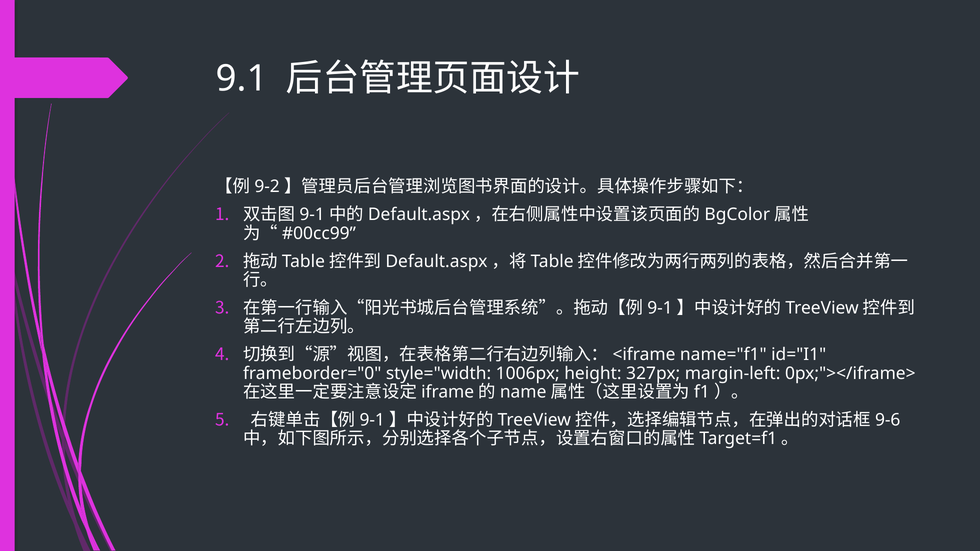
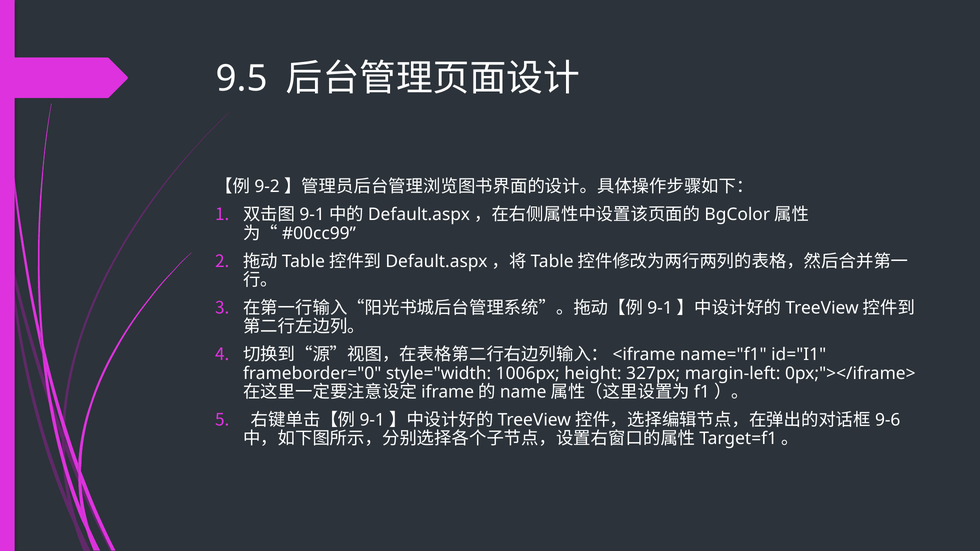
9.1: 9.1 -> 9.5
